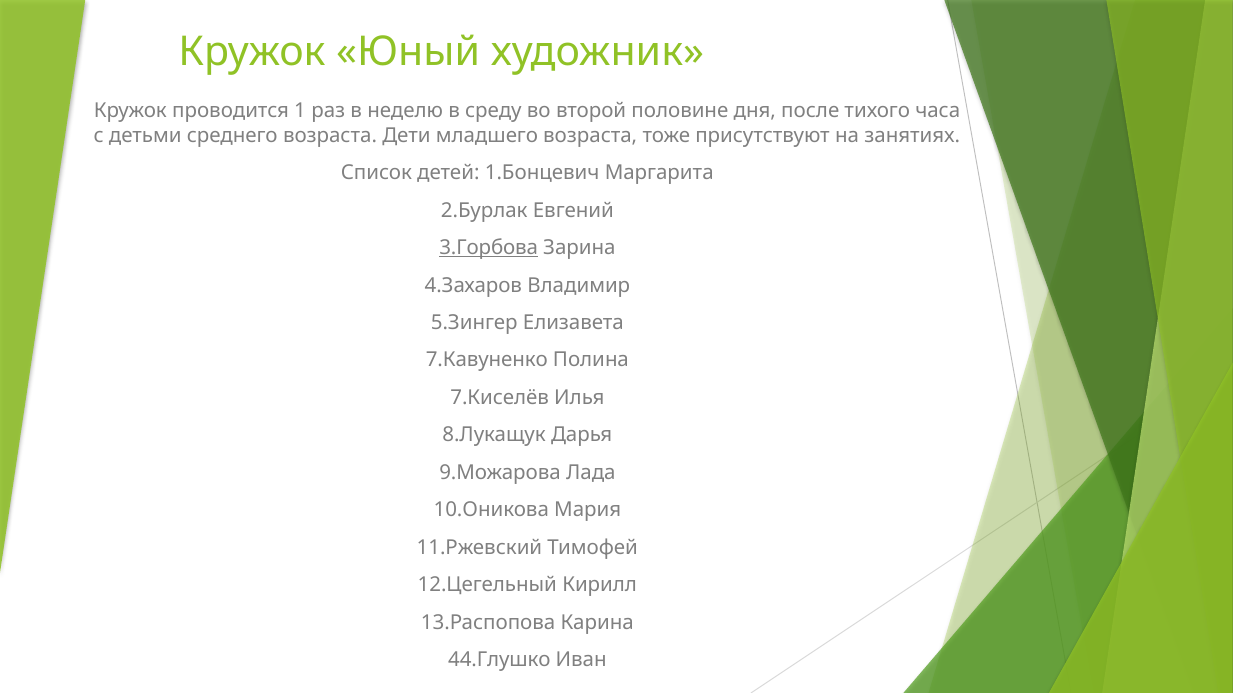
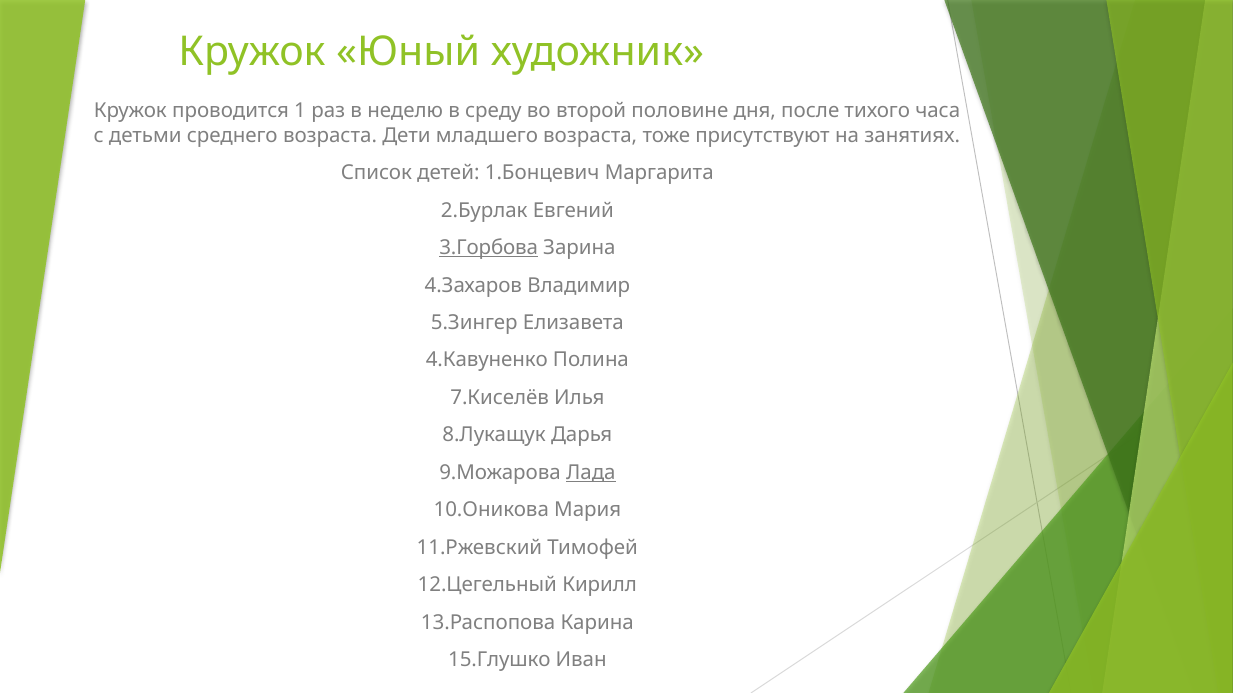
7.Кавуненко: 7.Кавуненко -> 4.Кавуненко
Лада underline: none -> present
44.Глушко: 44.Глушко -> 15.Глушко
